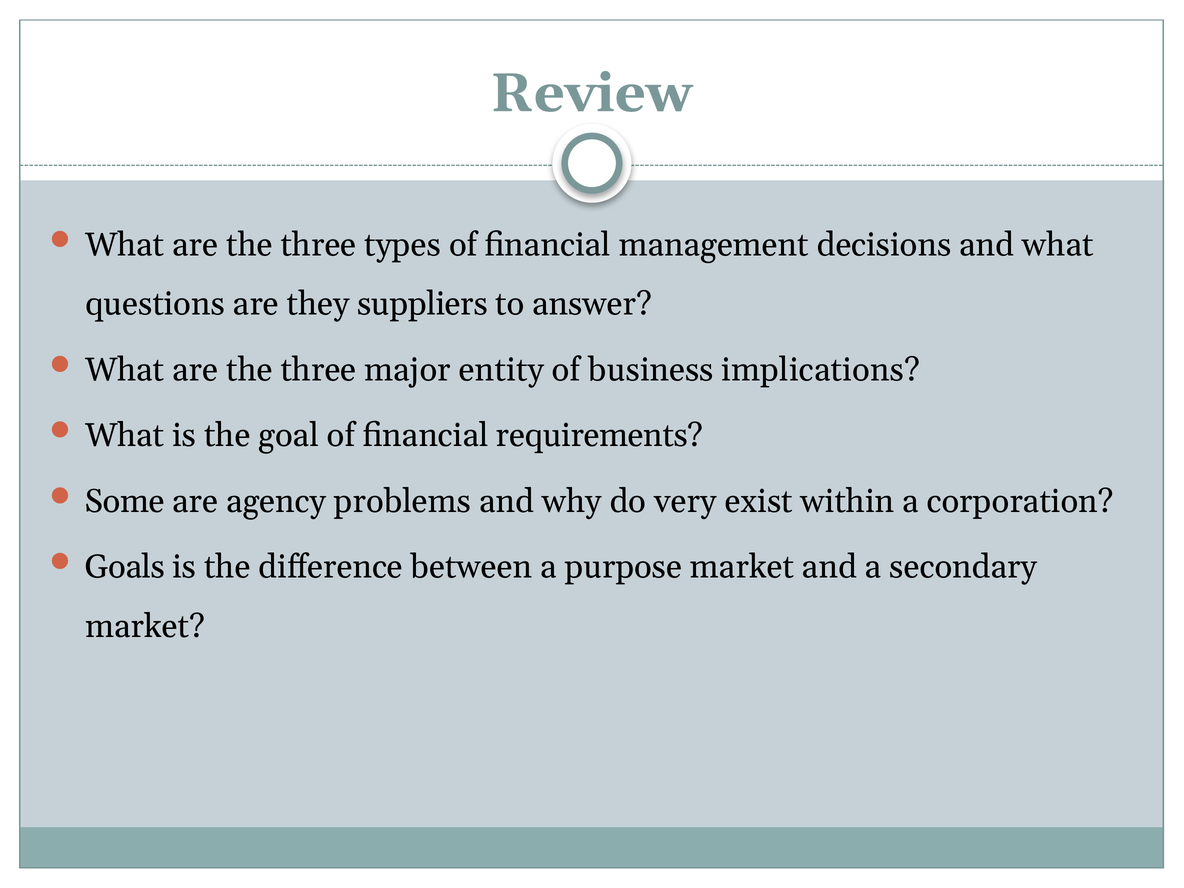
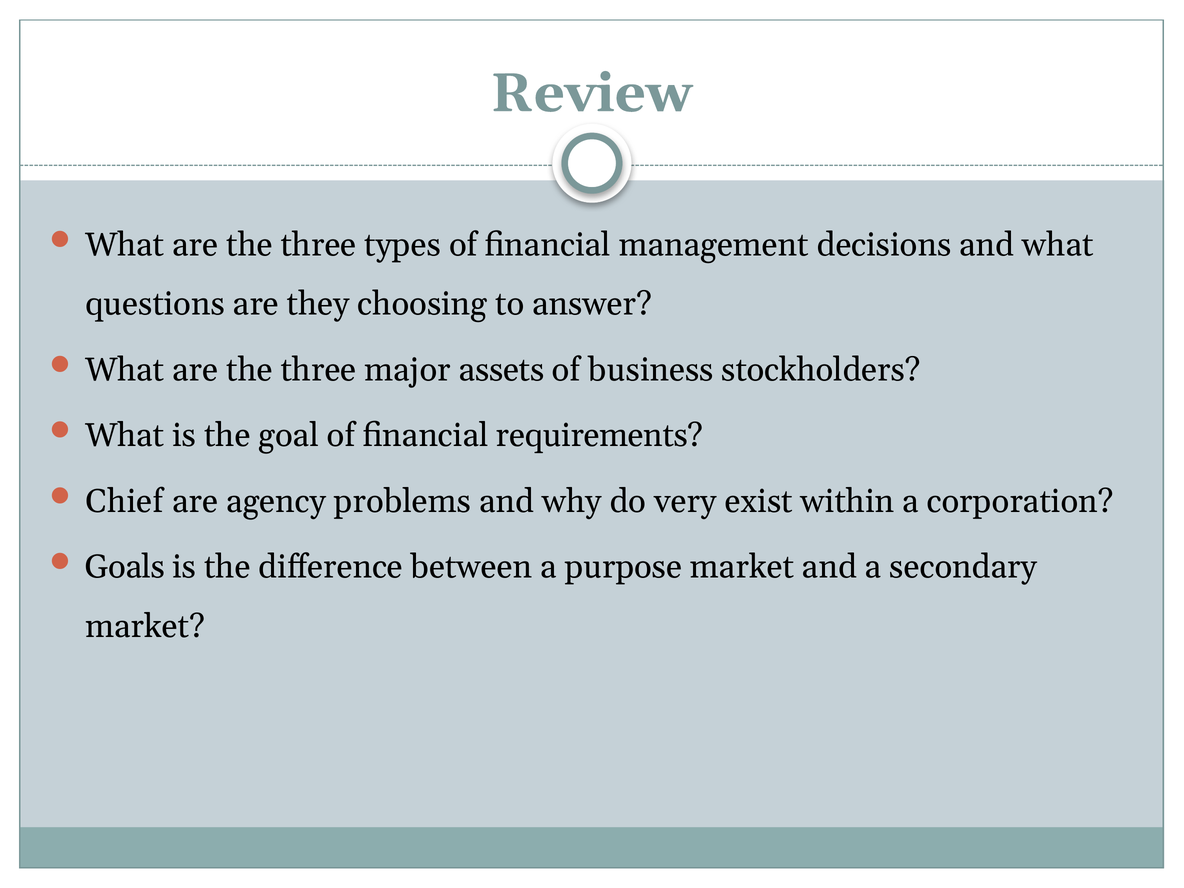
suppliers: suppliers -> choosing
entity: entity -> assets
implications: implications -> stockholders
Some: Some -> Chief
